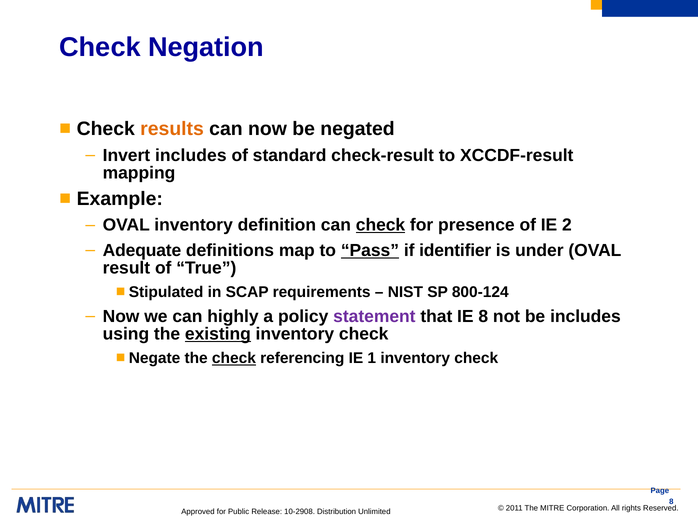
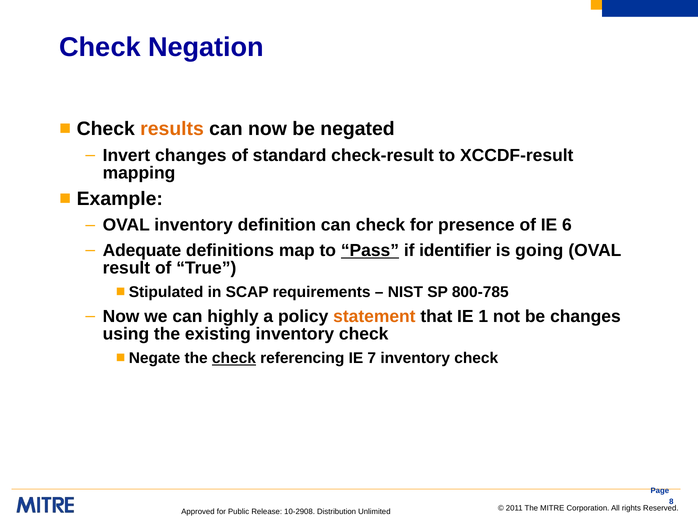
Invert includes: includes -> changes
check at (381, 225) underline: present -> none
2: 2 -> 6
under: under -> going
800-124: 800-124 -> 800-785
statement colour: purple -> orange
IE 8: 8 -> 1
be includes: includes -> changes
existing underline: present -> none
1: 1 -> 7
